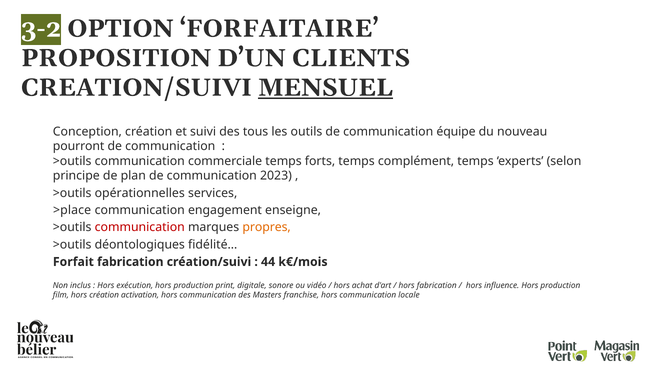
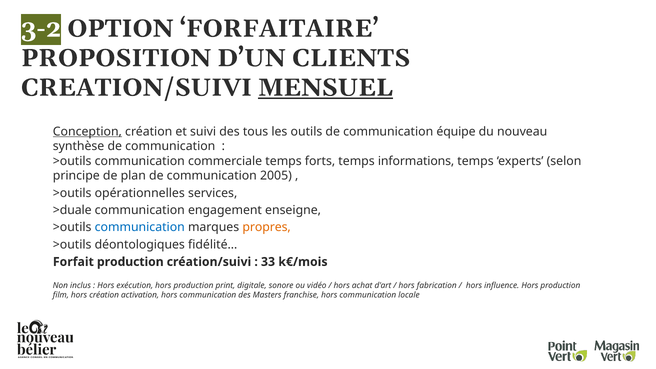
Conception underline: none -> present
pourront: pourront -> synthèse
complément: complément -> informations
2023: 2023 -> 2005
>place: >place -> >duale
communication at (140, 227) colour: red -> blue
Forfait fabrication: fabrication -> production
44: 44 -> 33
